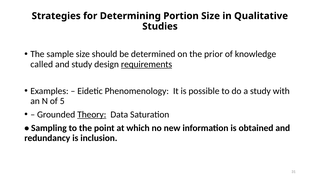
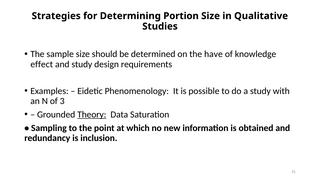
prior: prior -> have
called: called -> effect
requirements underline: present -> none
5: 5 -> 3
